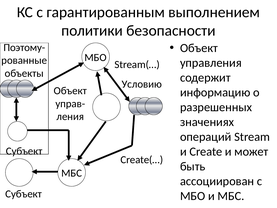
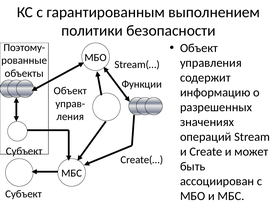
Условию: Условию -> Функции
